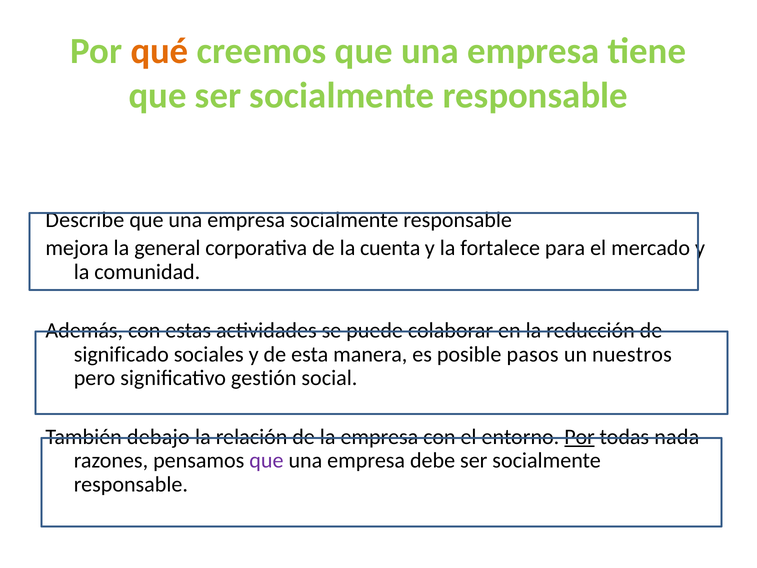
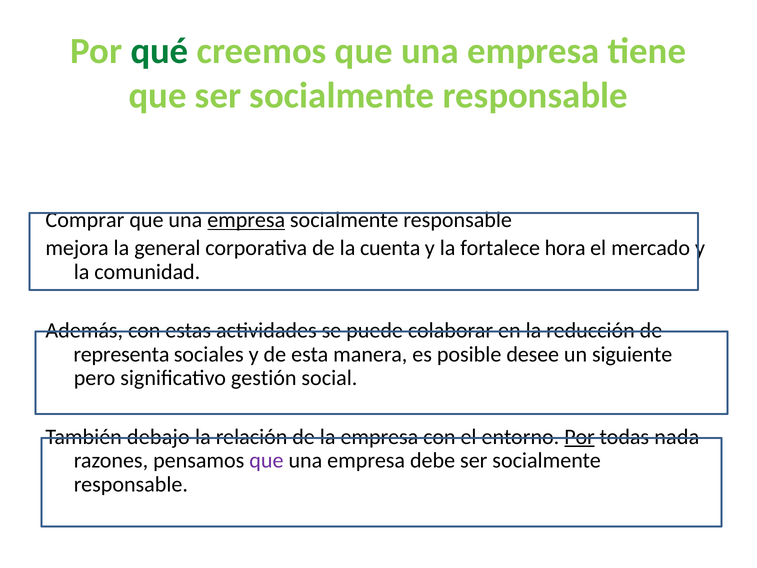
qué colour: orange -> green
Describe: Describe -> Comprar
empresa at (246, 220) underline: none -> present
para: para -> hora
significado: significado -> representa
pasos: pasos -> desee
nuestros: nuestros -> siguiente
